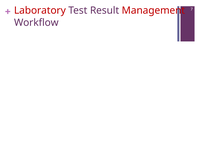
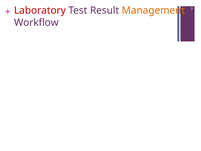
Management colour: red -> orange
